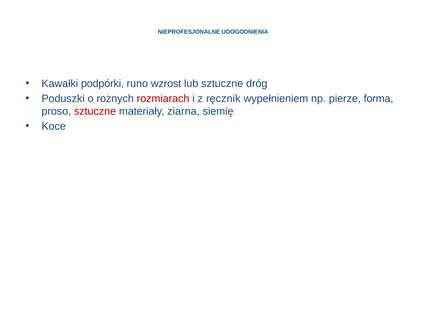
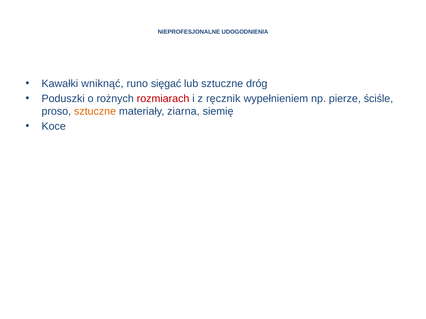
podpórki: podpórki -> wniknąć
wzrost: wzrost -> sięgać
forma: forma -> ściśle
sztuczne at (95, 112) colour: red -> orange
